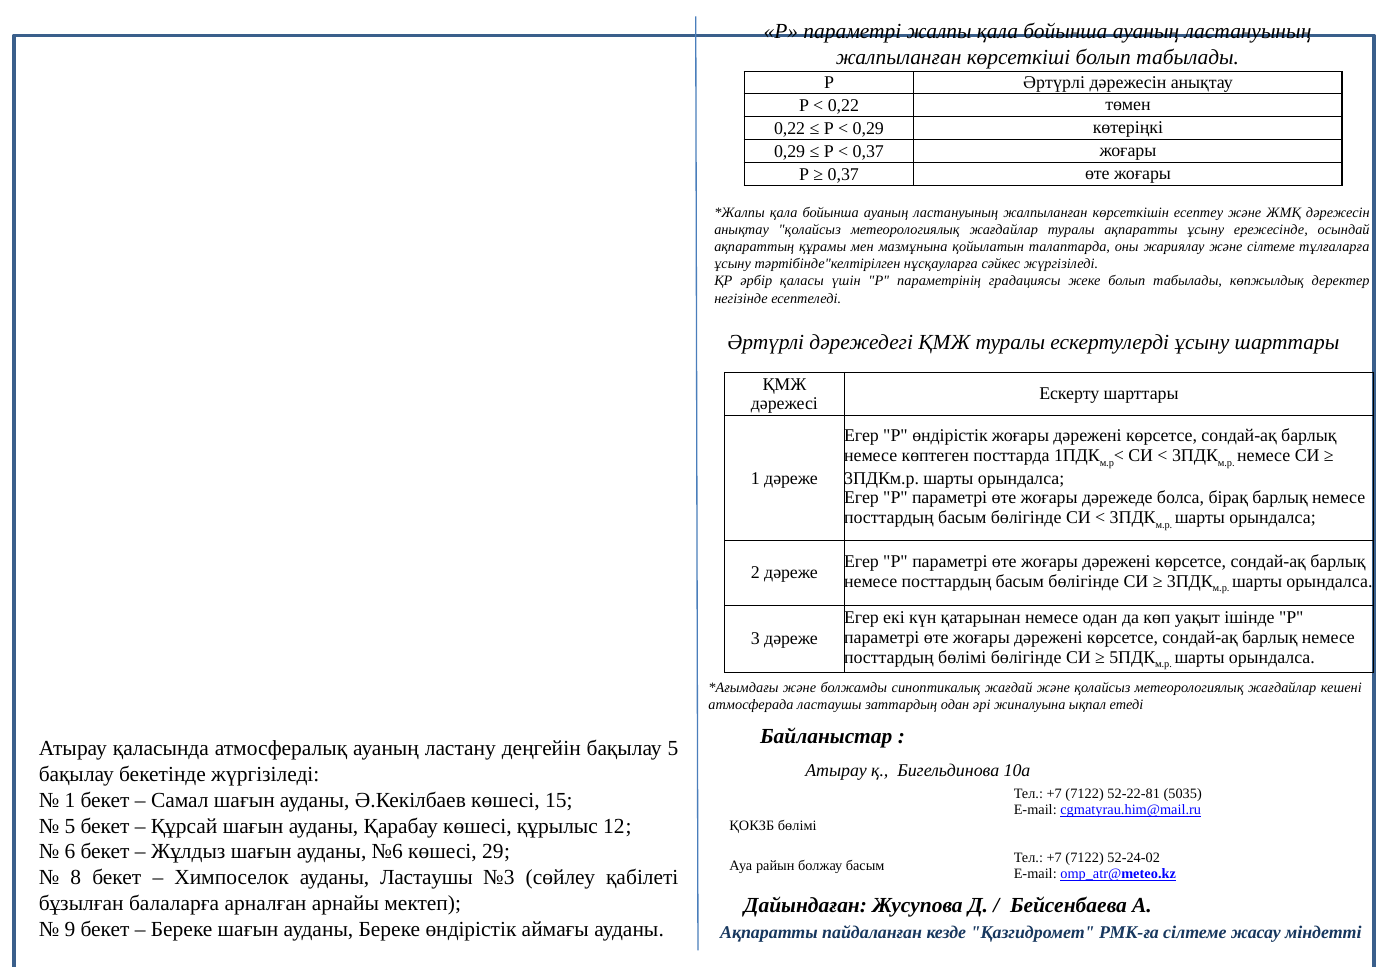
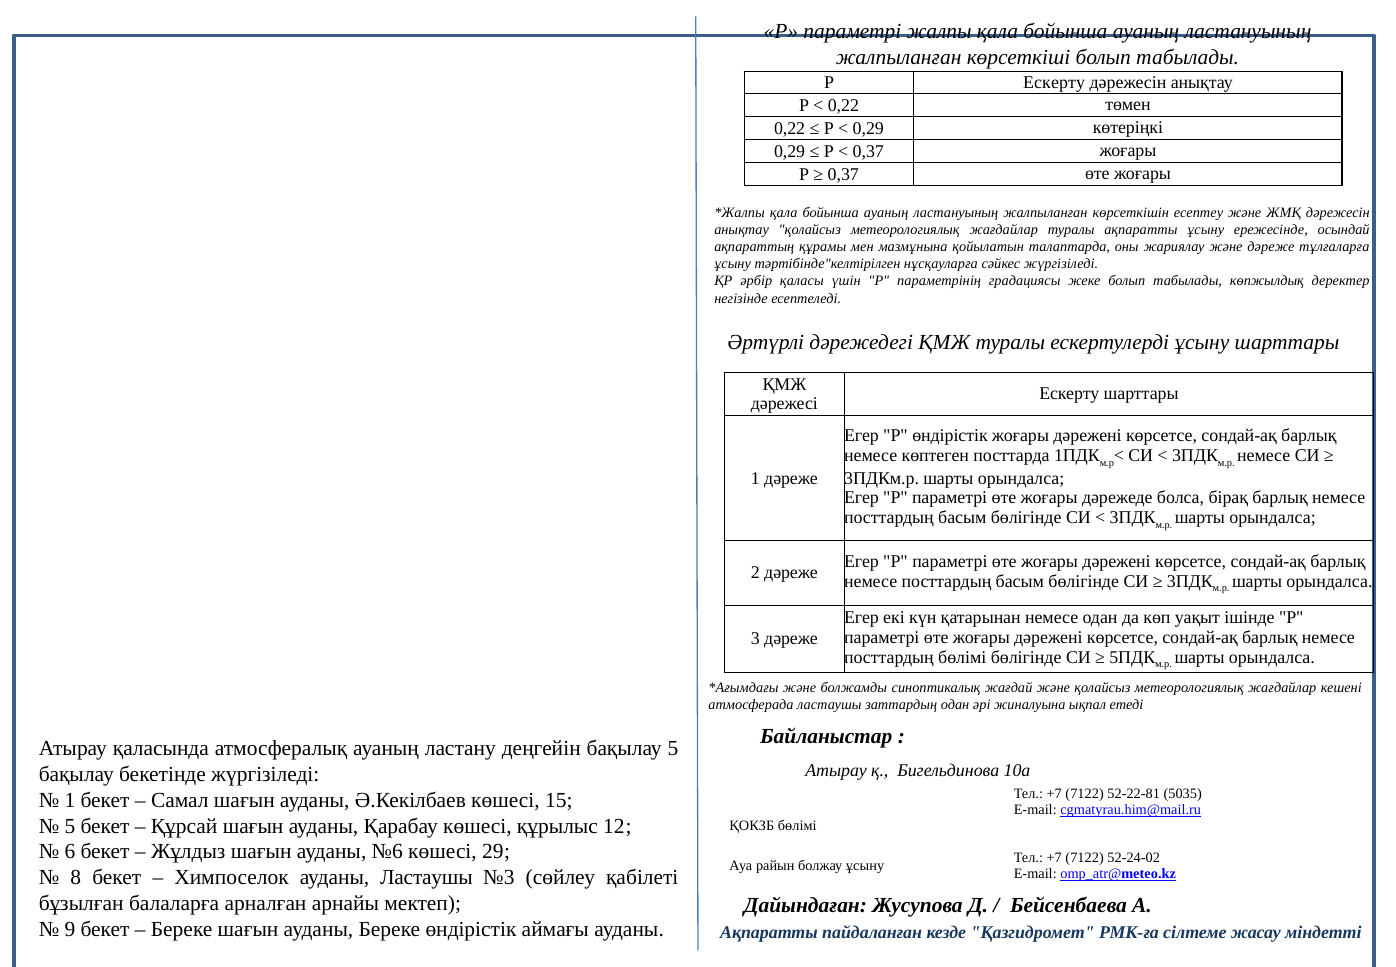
Р Әртүрлі: Әртүрлі -> Ескерту
және сілтеме: сілтеме -> дәреже
болжау басым: басым -> ұсыну
